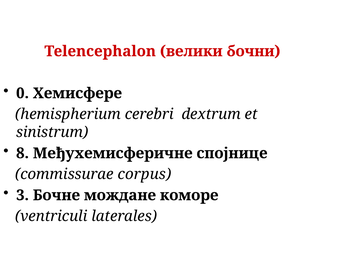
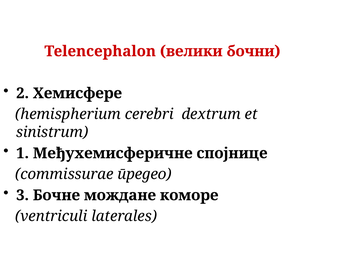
0: 0 -> 2
8: 8 -> 1
corpus: corpus -> предео
